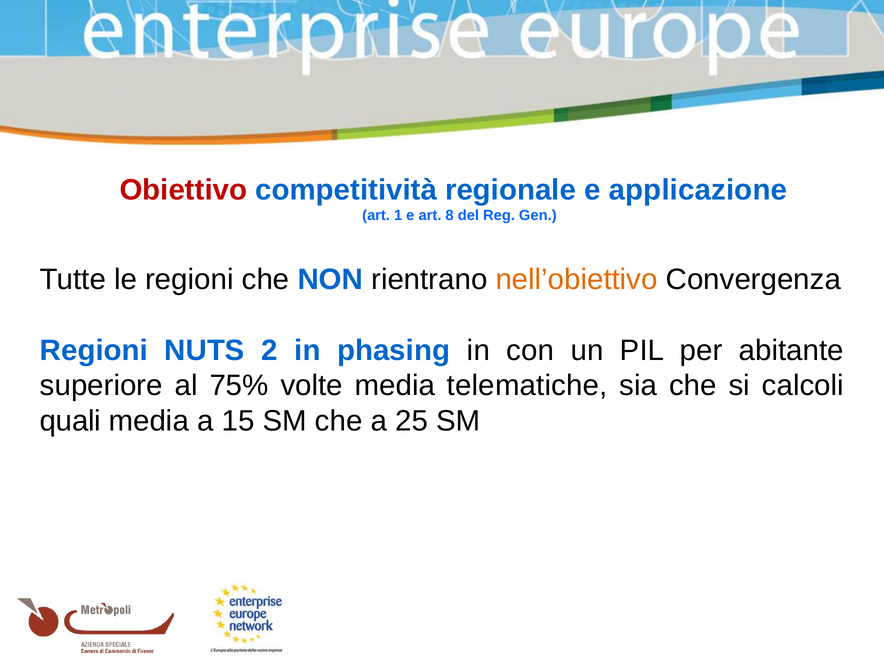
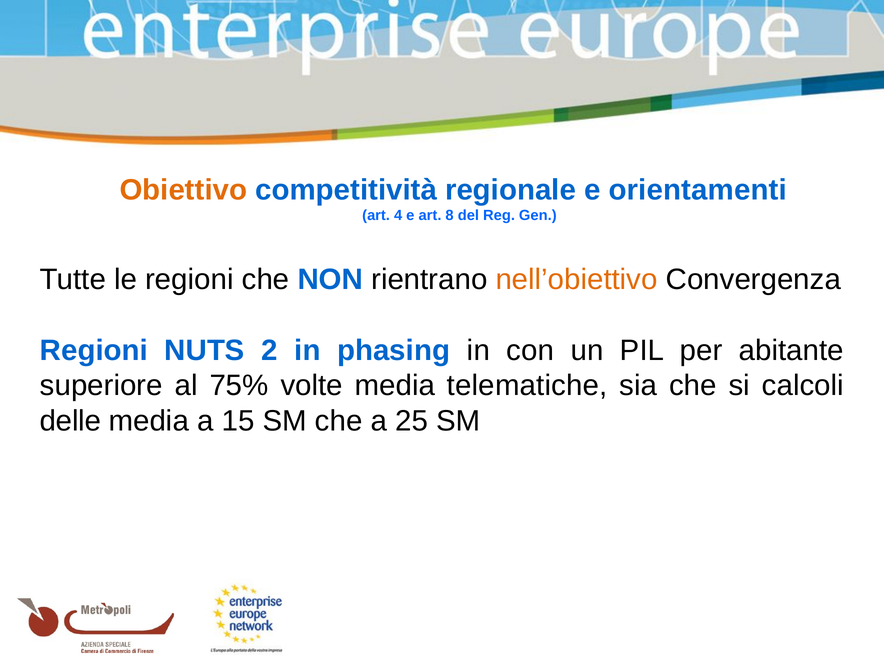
Obiettivo colour: red -> orange
applicazione: applicazione -> orientamenti
1: 1 -> 4
quali: quali -> delle
